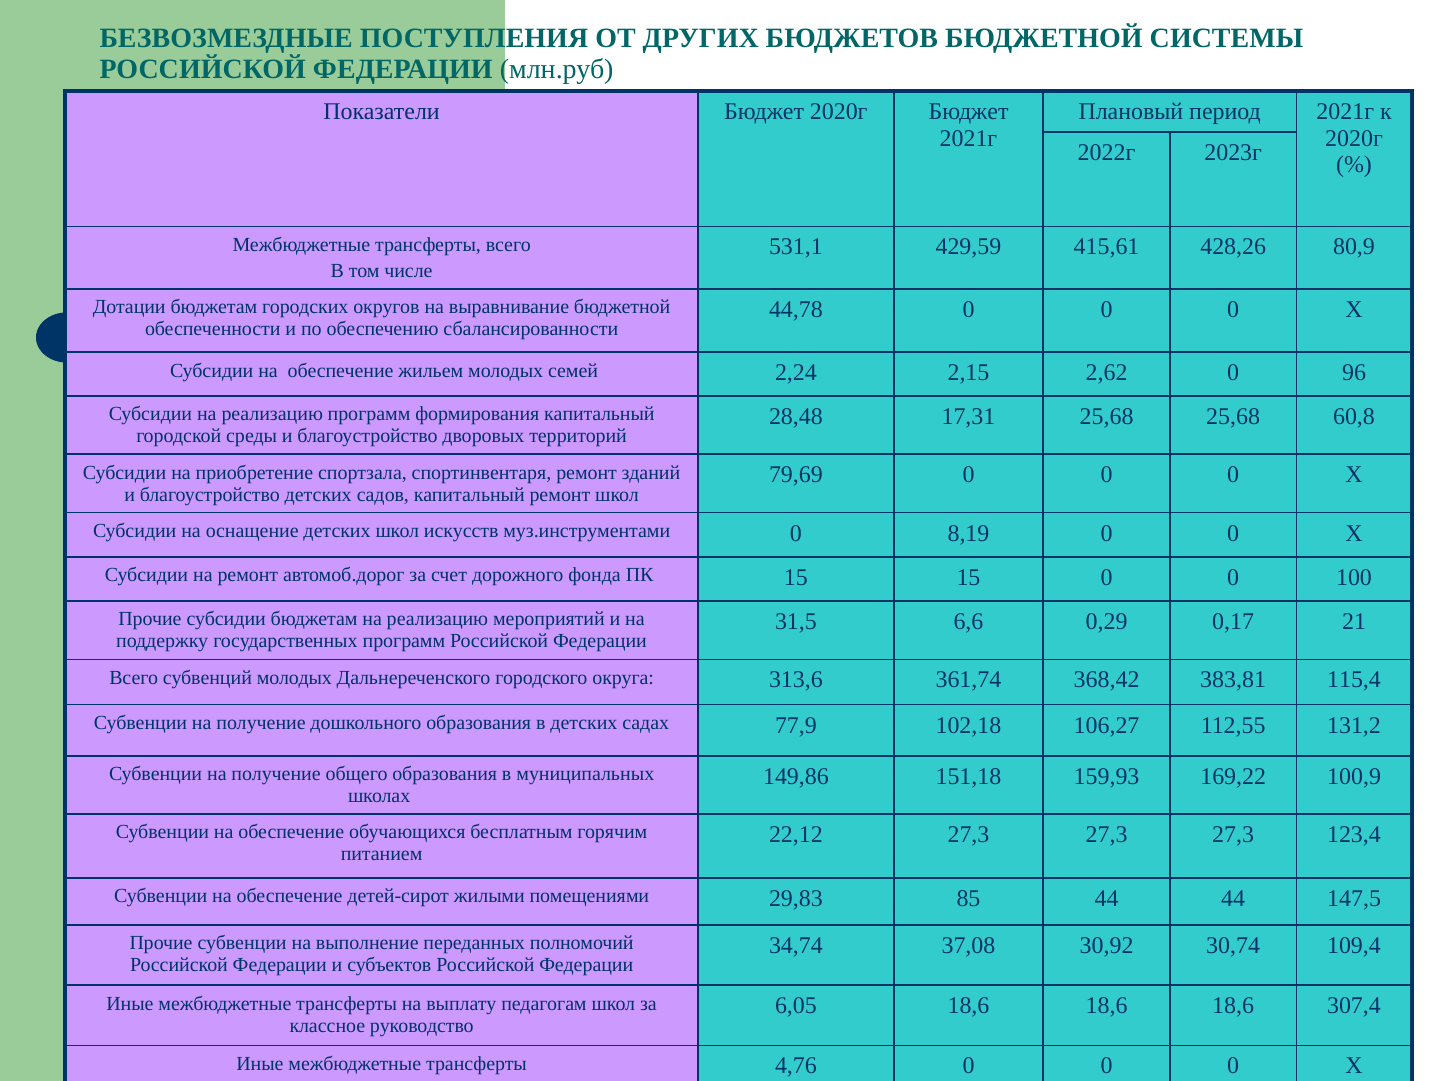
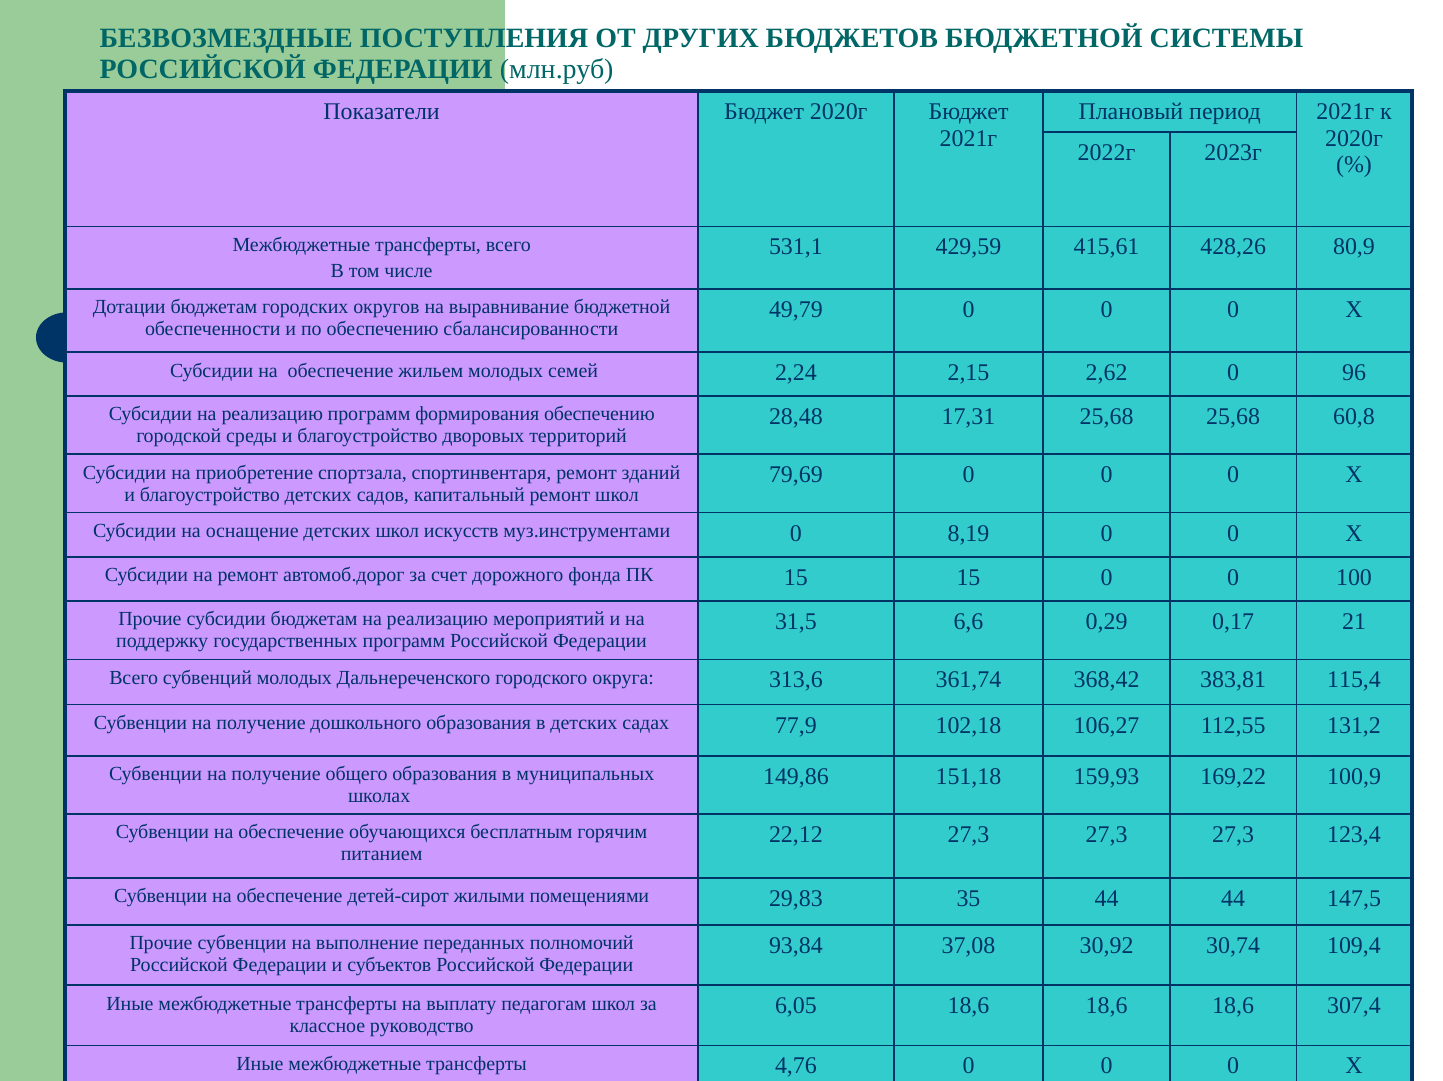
44,78: 44,78 -> 49,79
формирования капитальный: капитальный -> обеспечению
85: 85 -> 35
34,74: 34,74 -> 93,84
